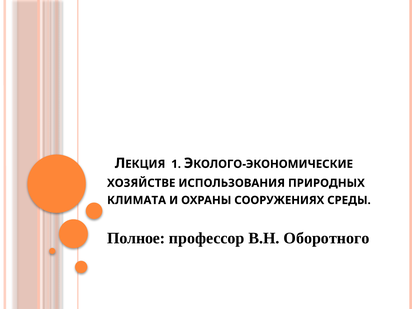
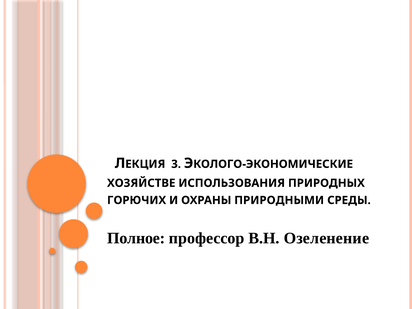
1: 1 -> 3
КЛИМАТА: КЛИМАТА -> ГОРЮЧИХ
СООРУЖЕНИЯХ: СООРУЖЕНИЯХ -> ПРИРОДНЫМИ
Оборотного: Оборотного -> Озеленение
